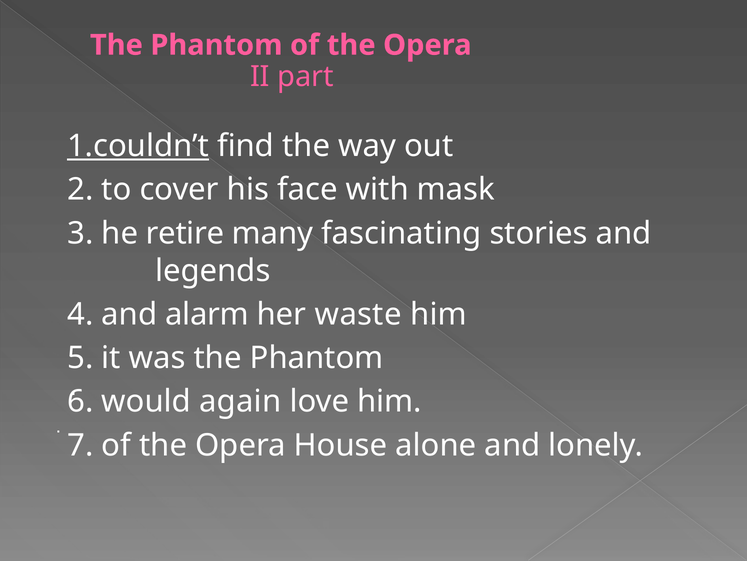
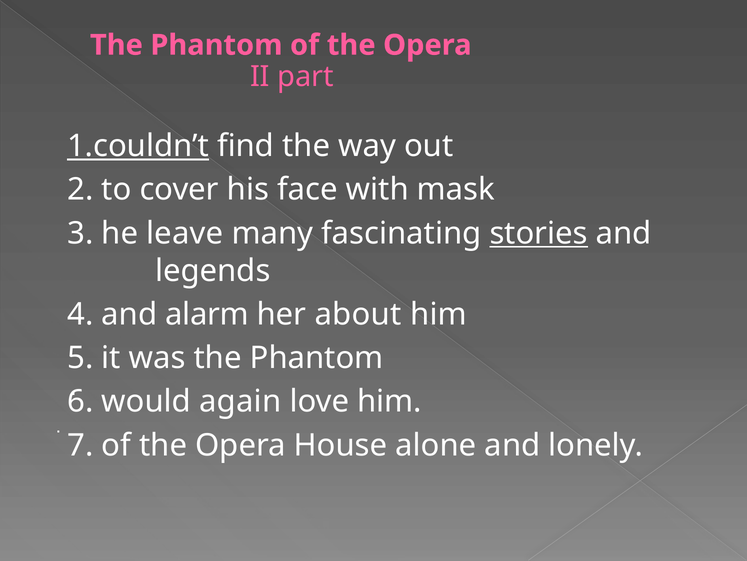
retire: retire -> leave
stories underline: none -> present
waste: waste -> about
